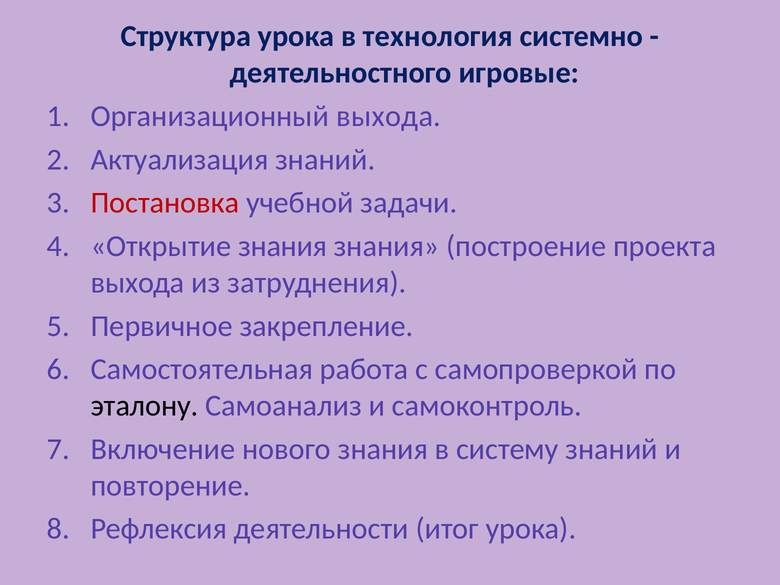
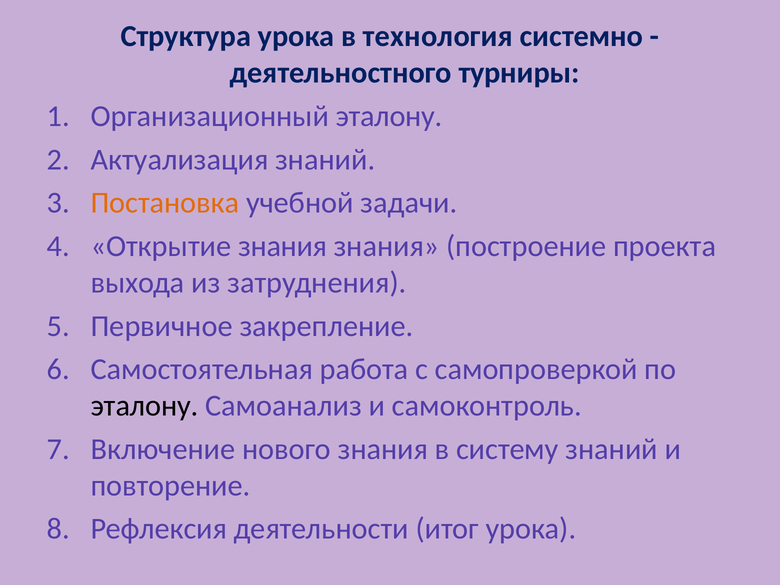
игровые: игровые -> турниры
Организационный выхода: выхода -> эталону
Постановка colour: red -> orange
